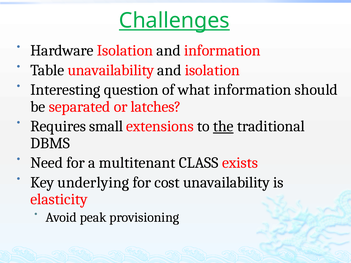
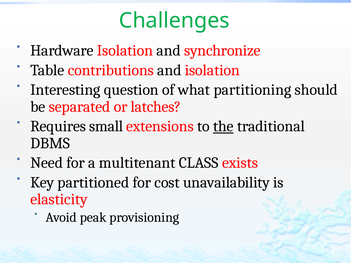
Challenges underline: present -> none
and information: information -> synchronize
Table unavailability: unavailability -> contributions
what information: information -> partitioning
underlying: underlying -> partitioned
